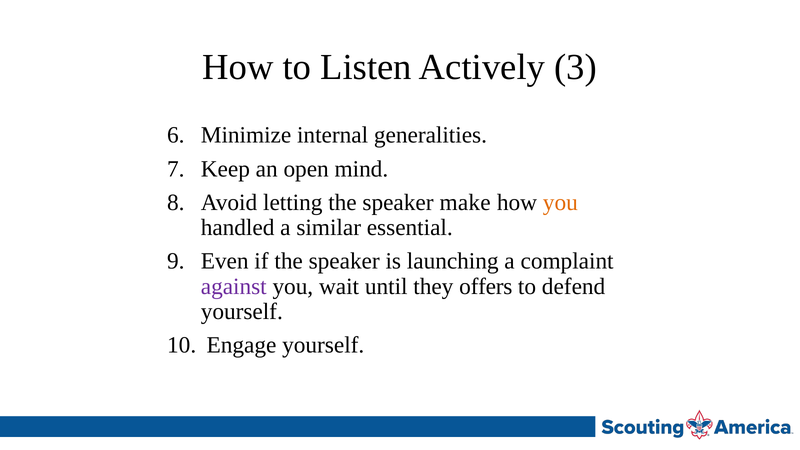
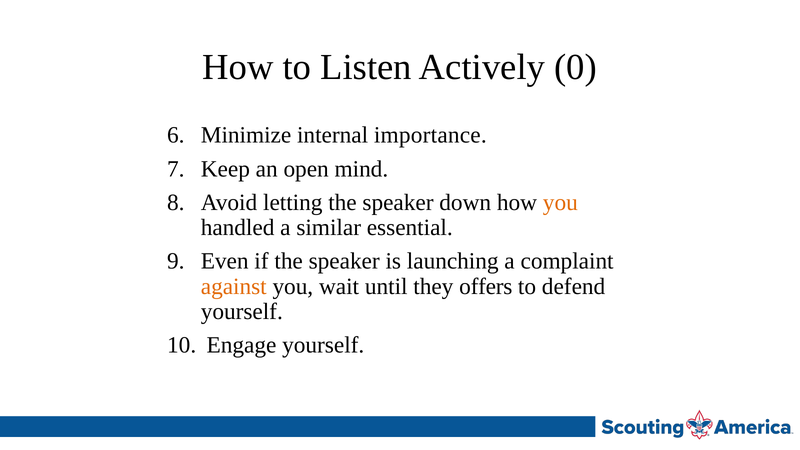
3: 3 -> 0
generalities: generalities -> importance
make: make -> down
against colour: purple -> orange
